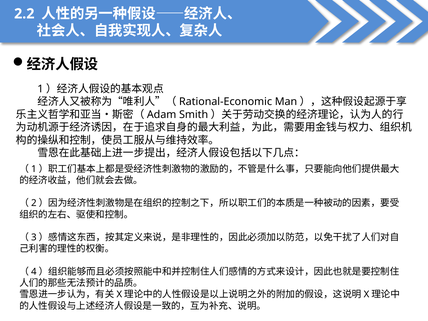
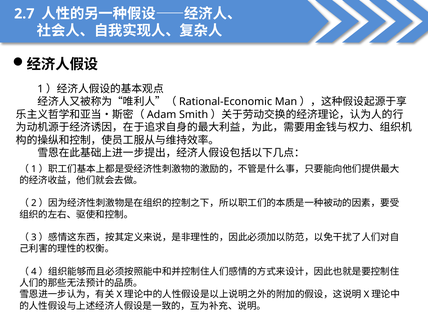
2.2: 2.2 -> 2.7
